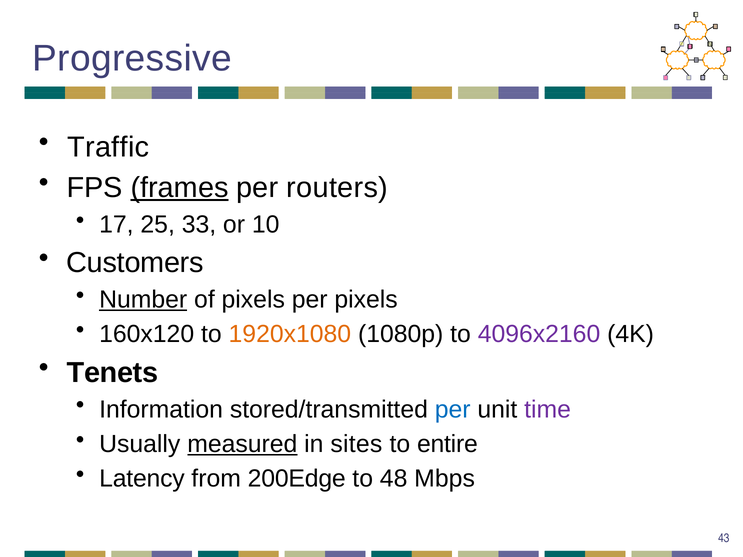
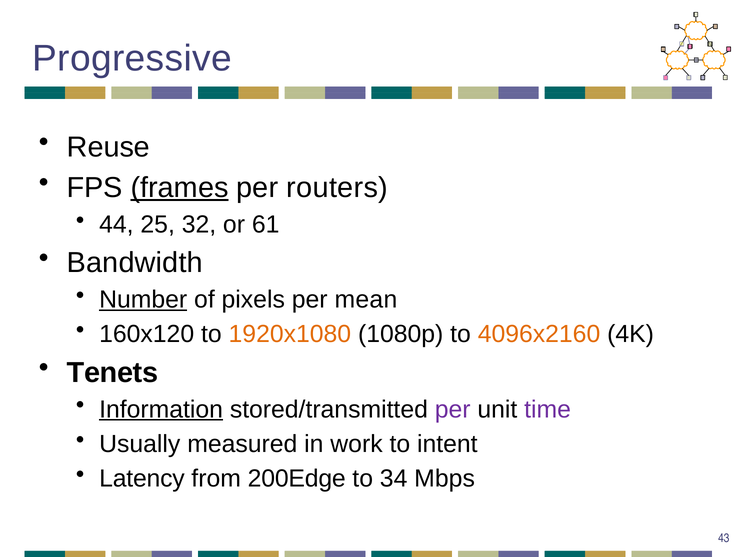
Traffic: Traffic -> Reuse
17: 17 -> 44
33: 33 -> 32
10: 10 -> 61
Customers: Customers -> Bandwidth
per pixels: pixels -> mean
4096x2160 colour: purple -> orange
Information underline: none -> present
per at (453, 410) colour: blue -> purple
measured underline: present -> none
sites: sites -> work
entire: entire -> intent
48: 48 -> 34
